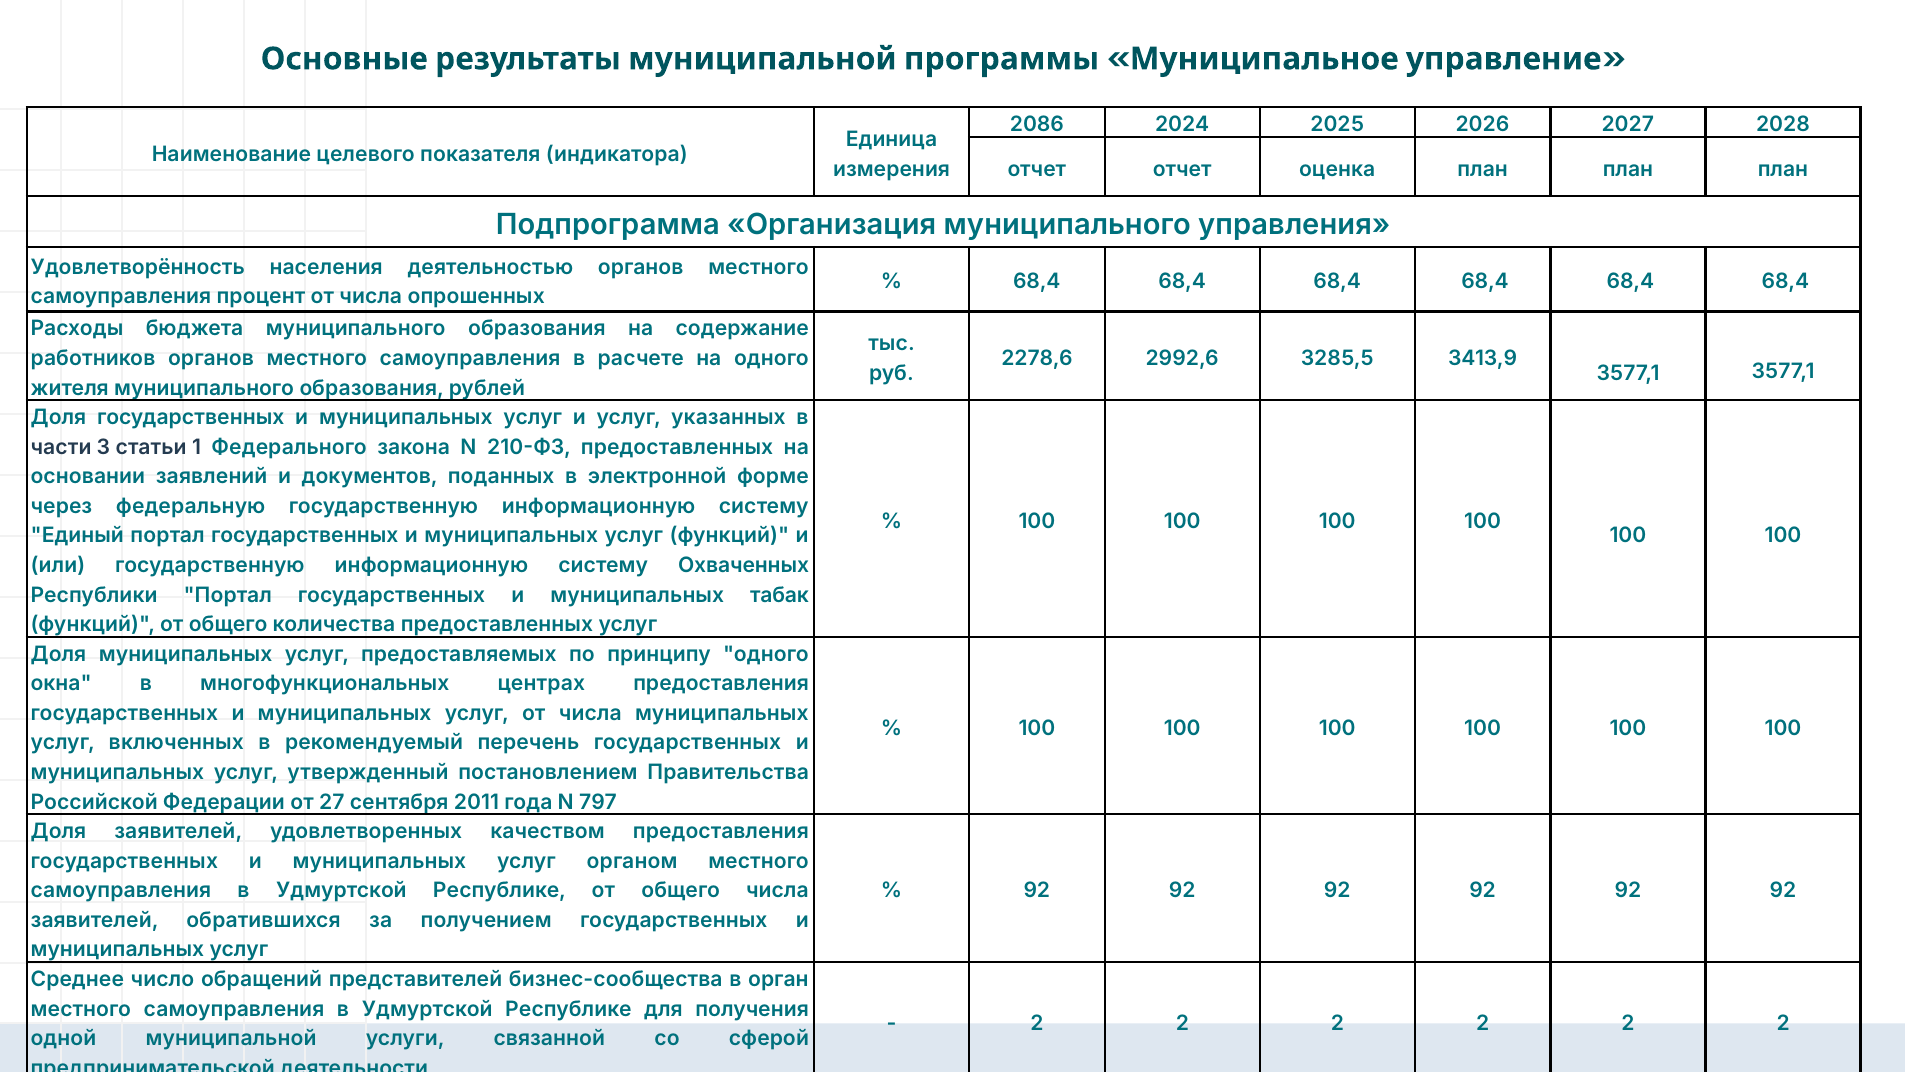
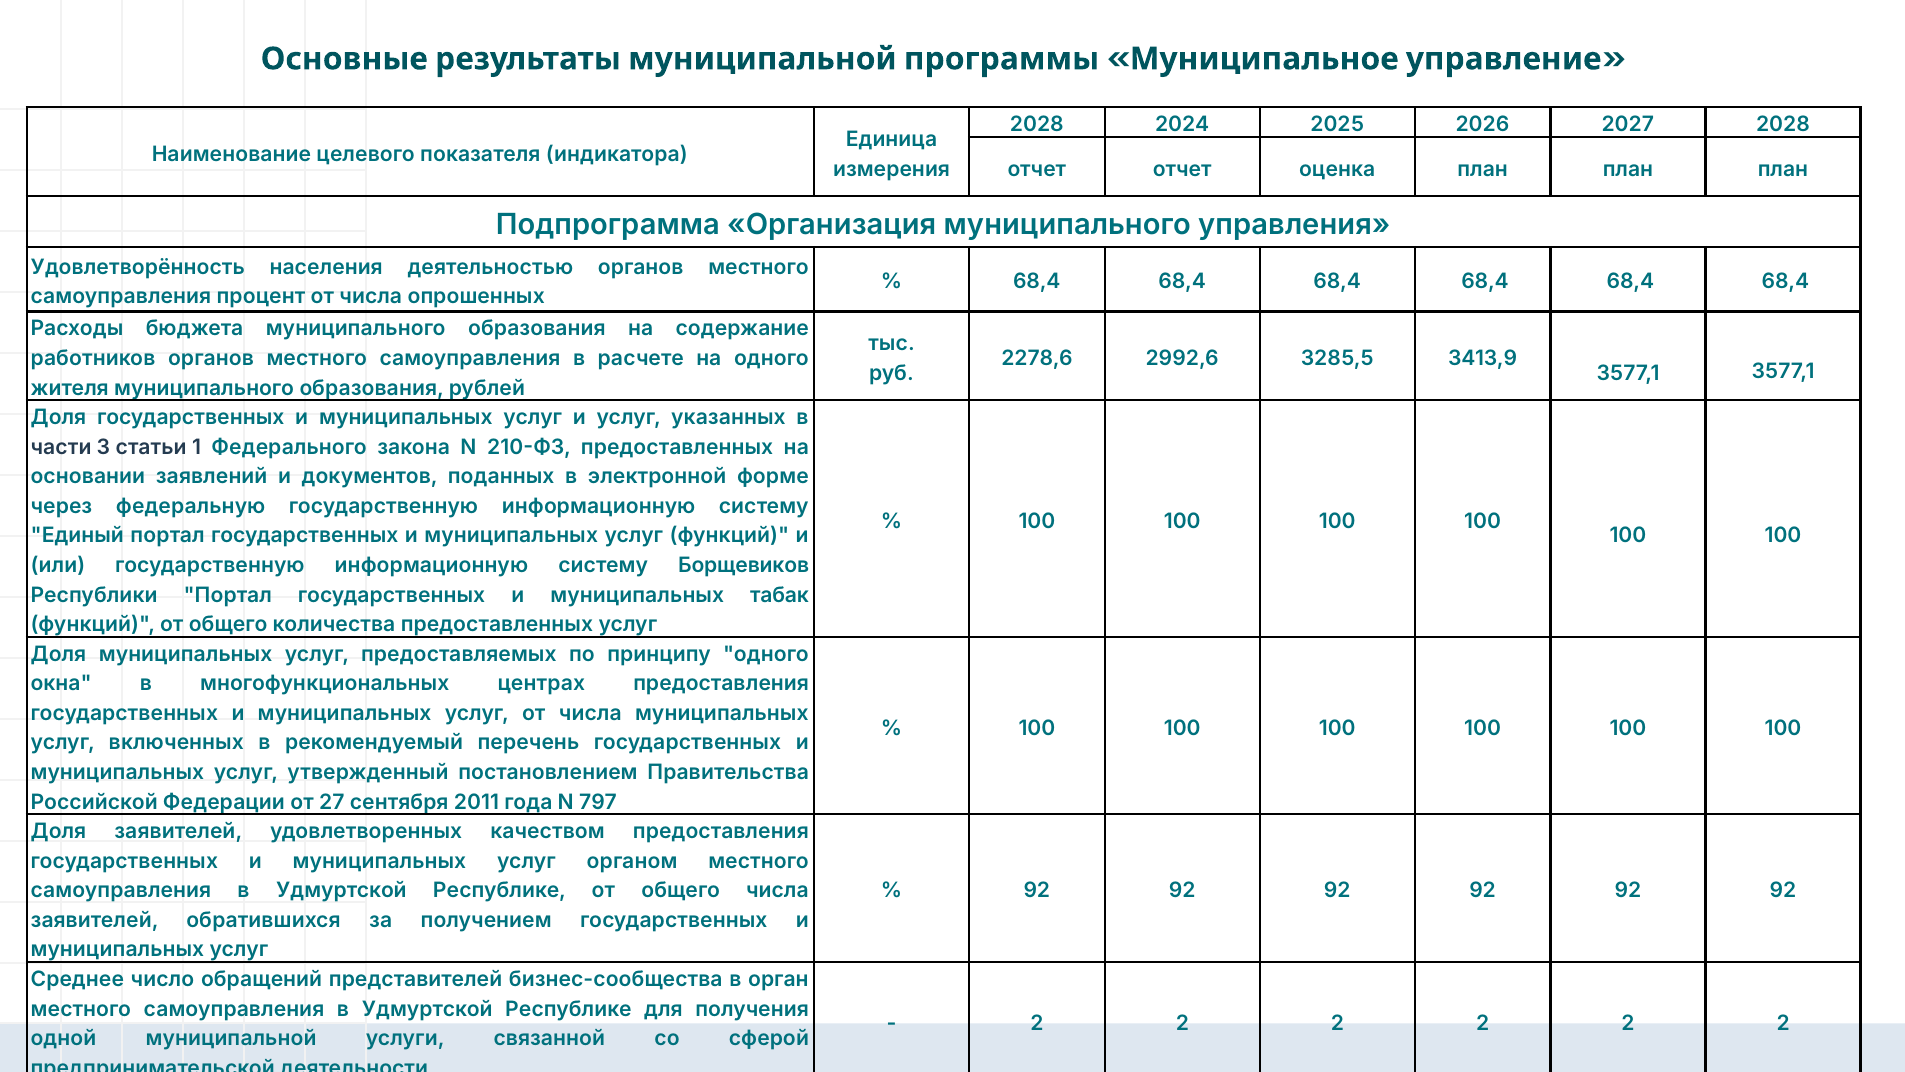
2086 at (1037, 125): 2086 -> 2028
Охваченных: Охваченных -> Борщевиков
